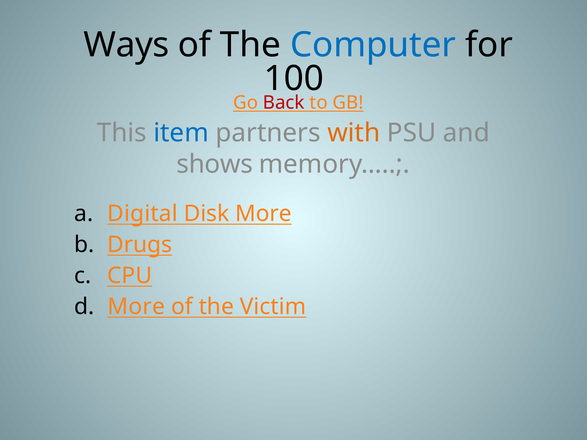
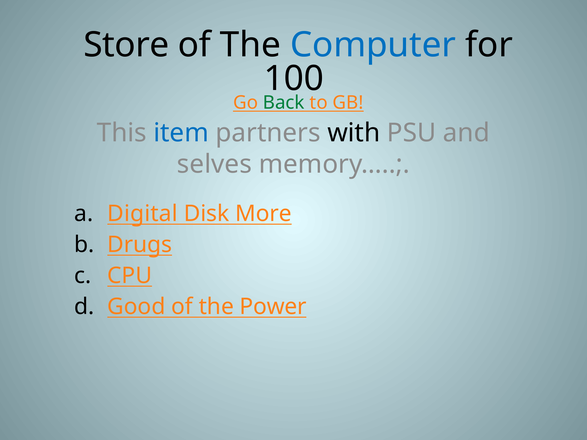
Ways: Ways -> Store
Back colour: red -> green
with colour: orange -> black
shows: shows -> selves
More at (136, 307): More -> Good
Victim: Victim -> Power
